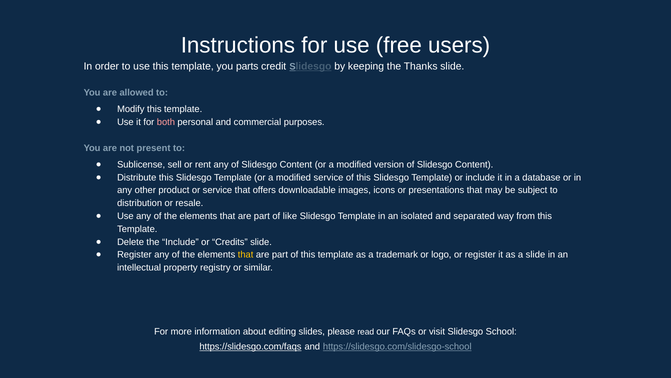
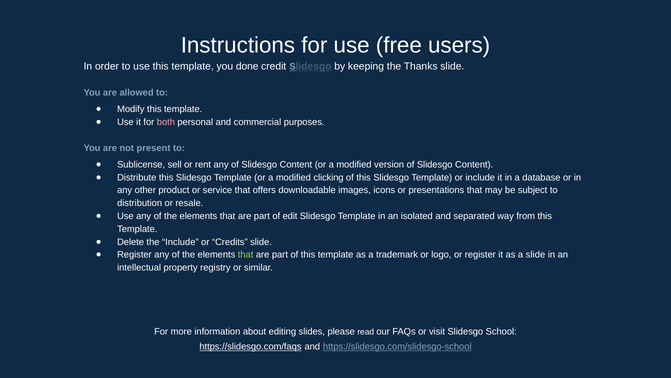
parts: parts -> done
modified service: service -> clicking
like: like -> edit
that at (246, 254) colour: yellow -> light green
